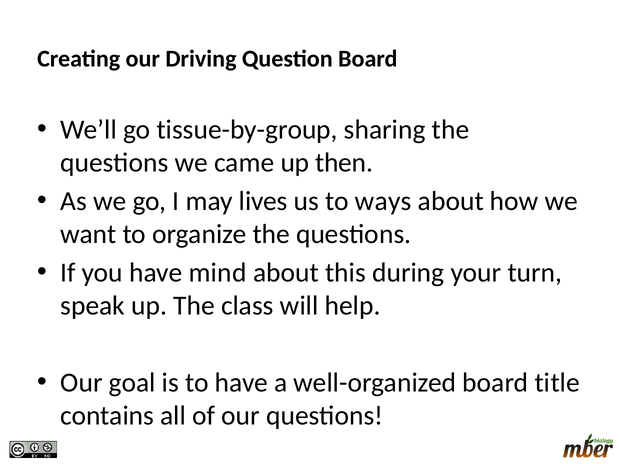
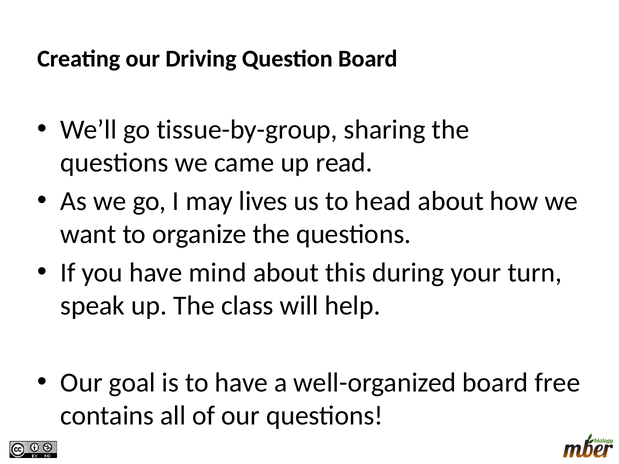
then: then -> read
ways: ways -> head
title: title -> free
